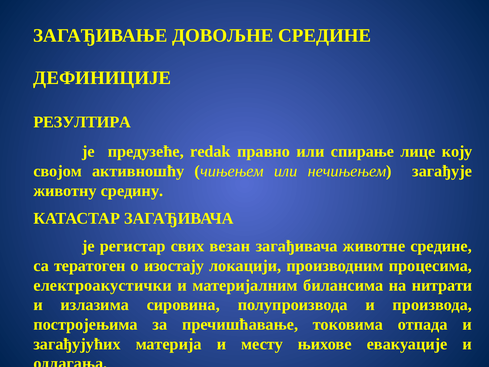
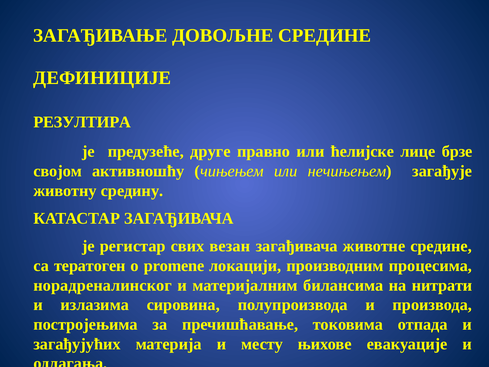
redak: redak -> друге
спирање: спирање -> ћелијске
коју: коју -> брзе
изостају: изостају -> promene
електроакустички: електроакустички -> норадреналинског
